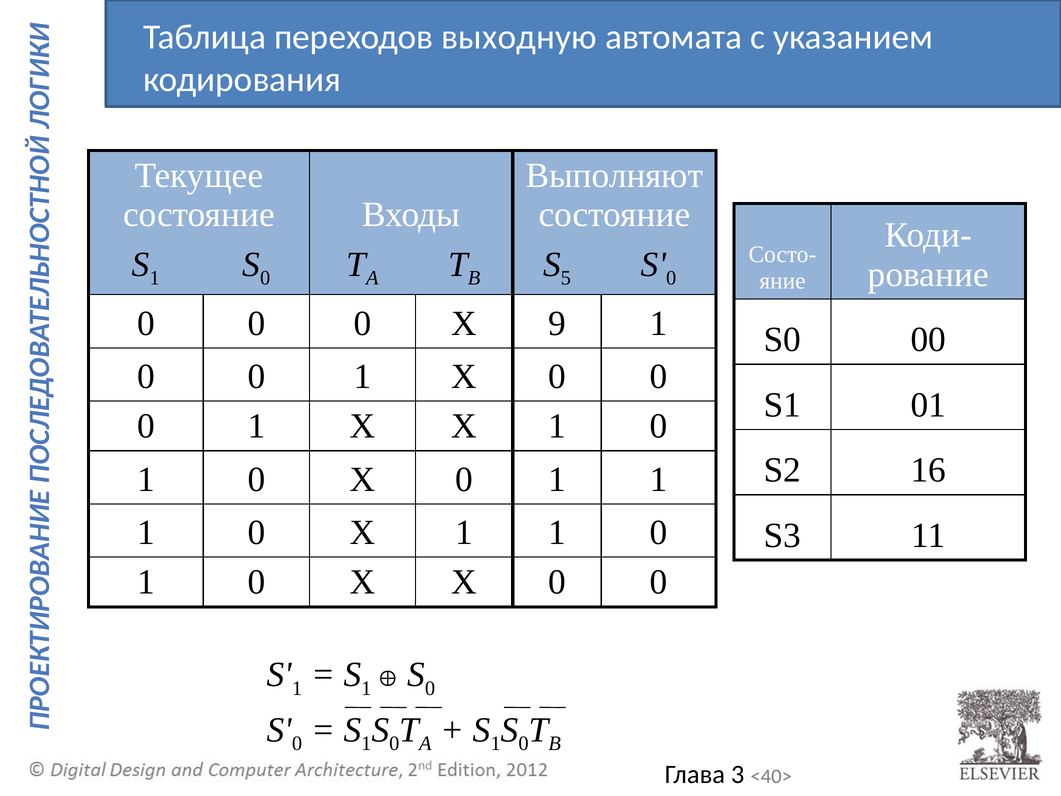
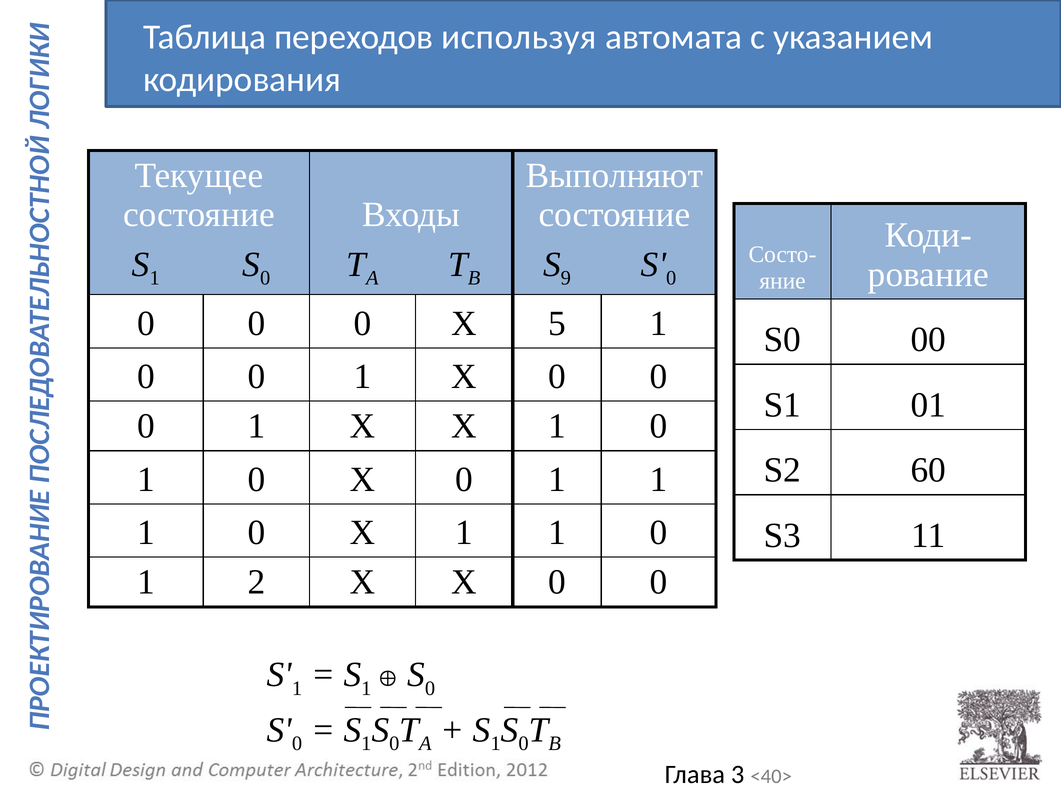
выходную: выходную -> используя
5: 5 -> 9
9: 9 -> 5
16: 16 -> 60
0 at (256, 582): 0 -> 2
